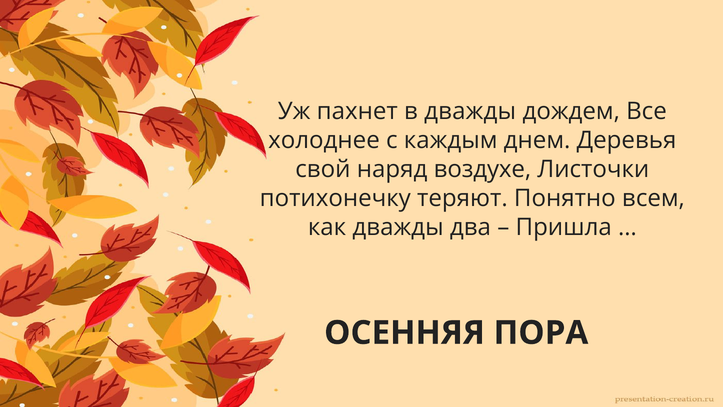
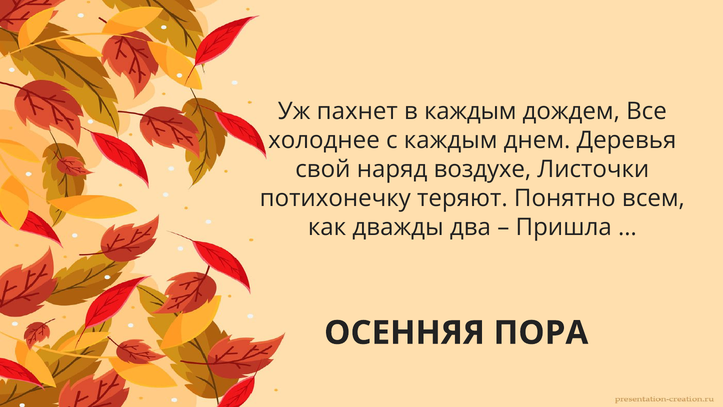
в дважды: дважды -> каждым
